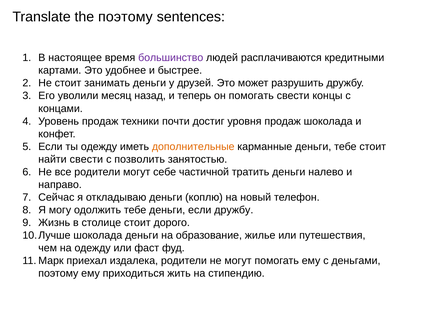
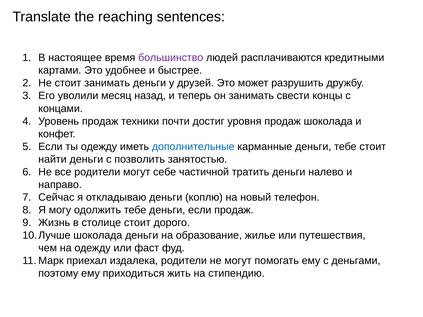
the поэтому: поэтому -> reaching
он помогать: помогать -> занимать
дополнительные colour: orange -> blue
найти свести: свести -> деньги
если дружбу: дружбу -> продаж
